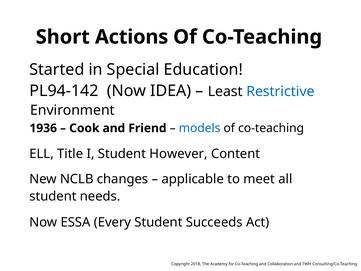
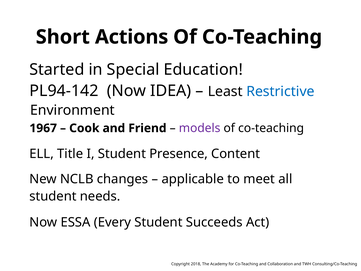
1936: 1936 -> 1967
models colour: blue -> purple
However: However -> Presence
